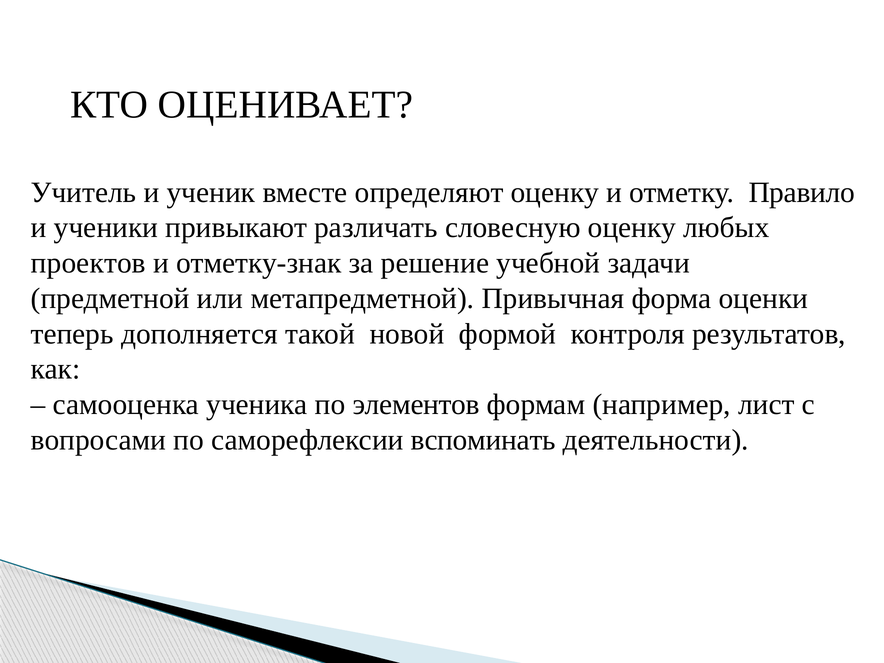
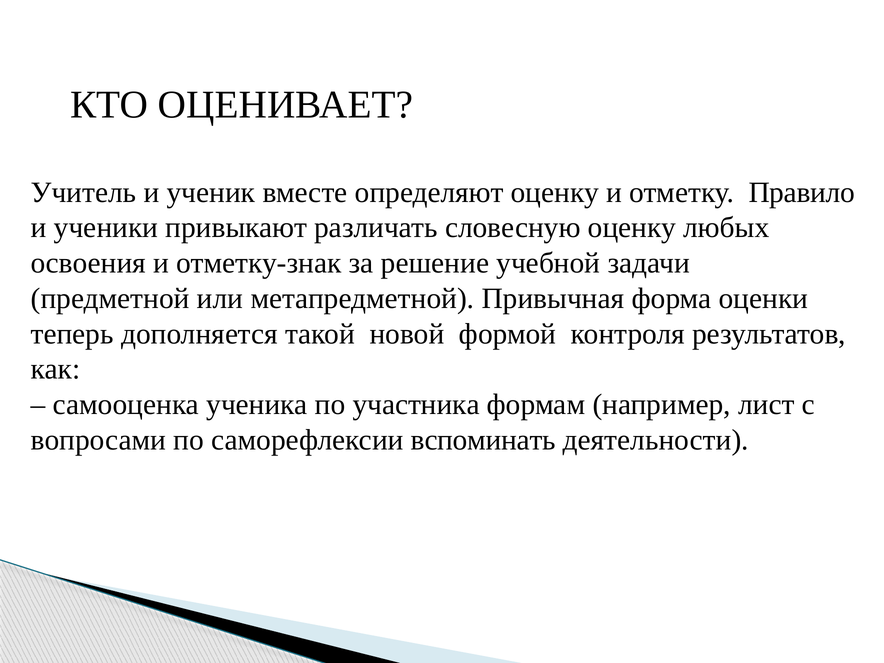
проектов: проектов -> освоения
элементов: элементов -> участника
